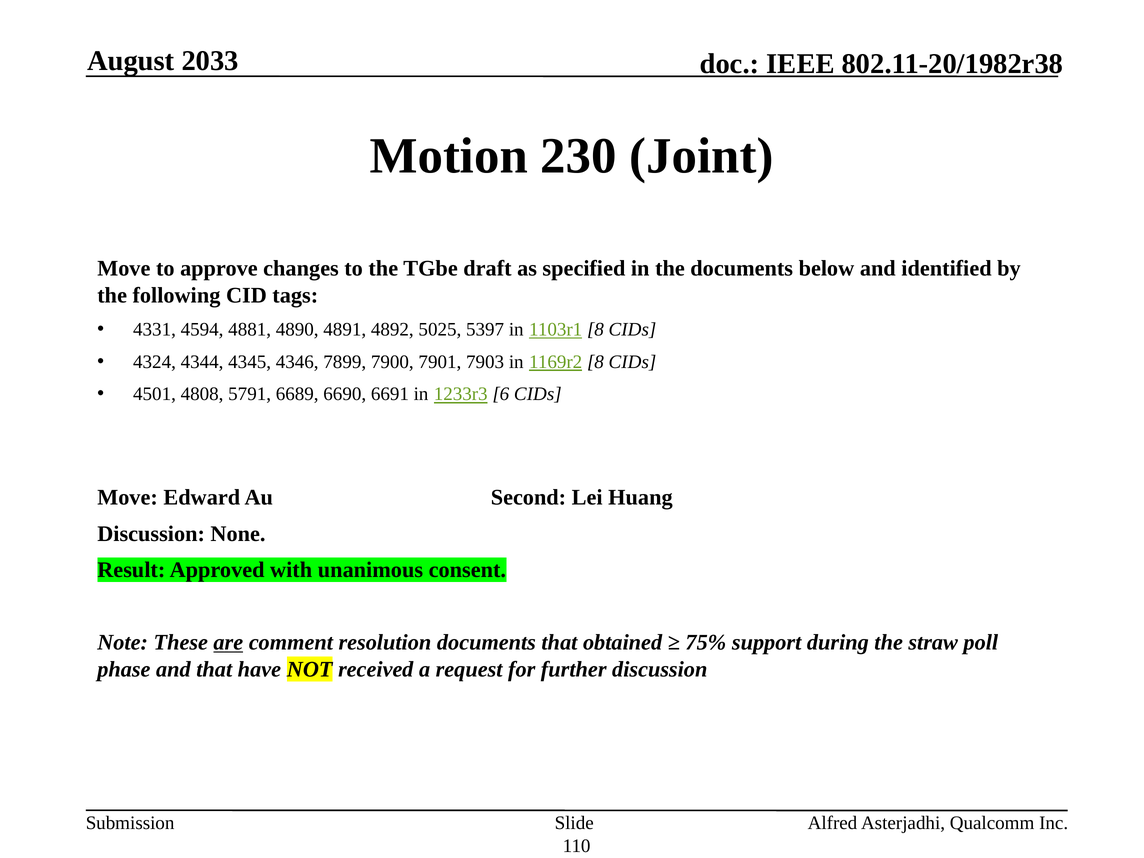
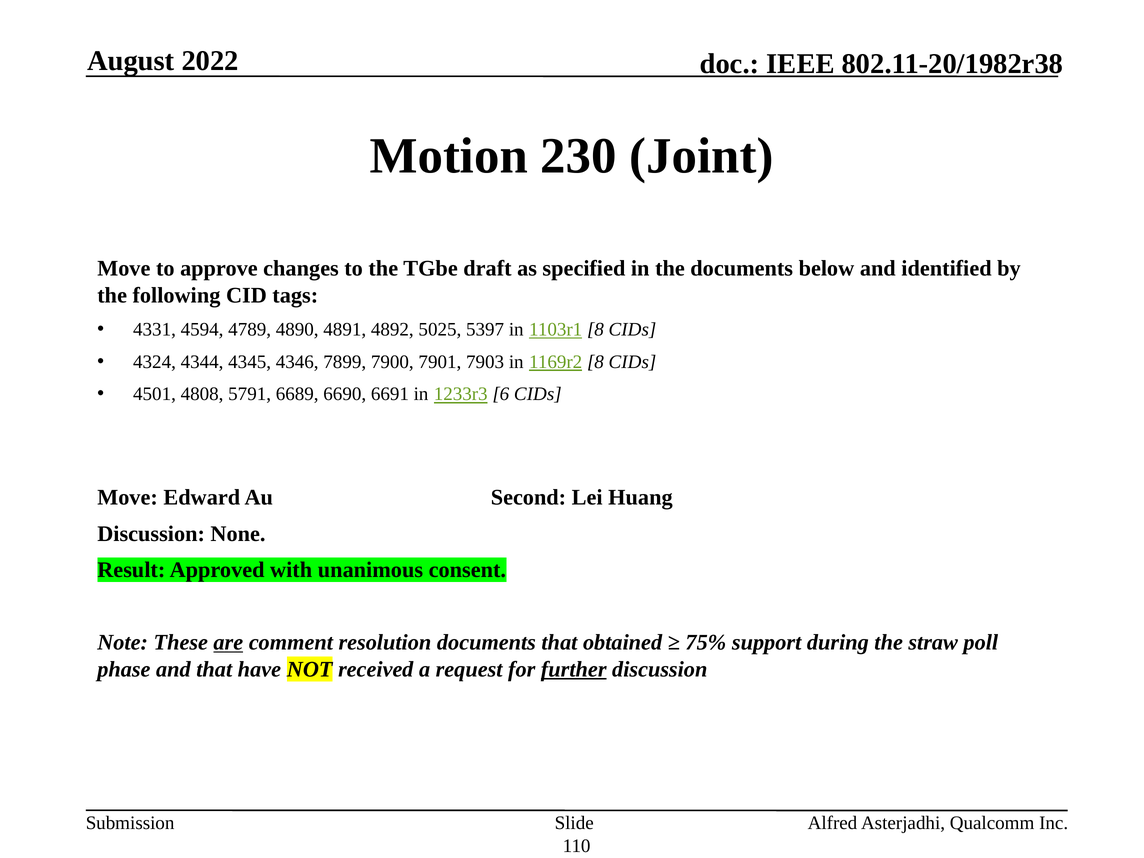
2033: 2033 -> 2022
4881: 4881 -> 4789
further underline: none -> present
